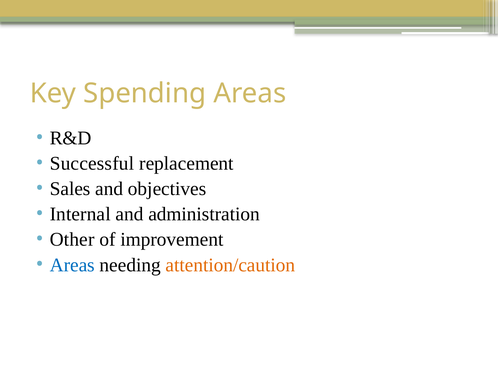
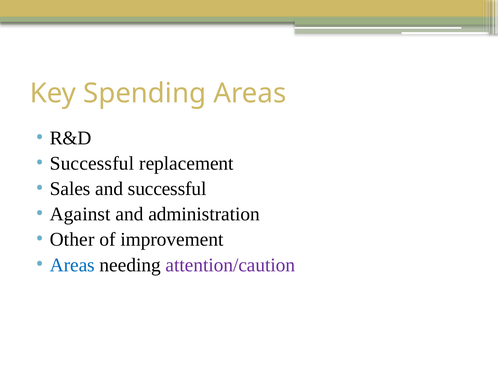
and objectives: objectives -> successful
Internal: Internal -> Against
attention/caution colour: orange -> purple
